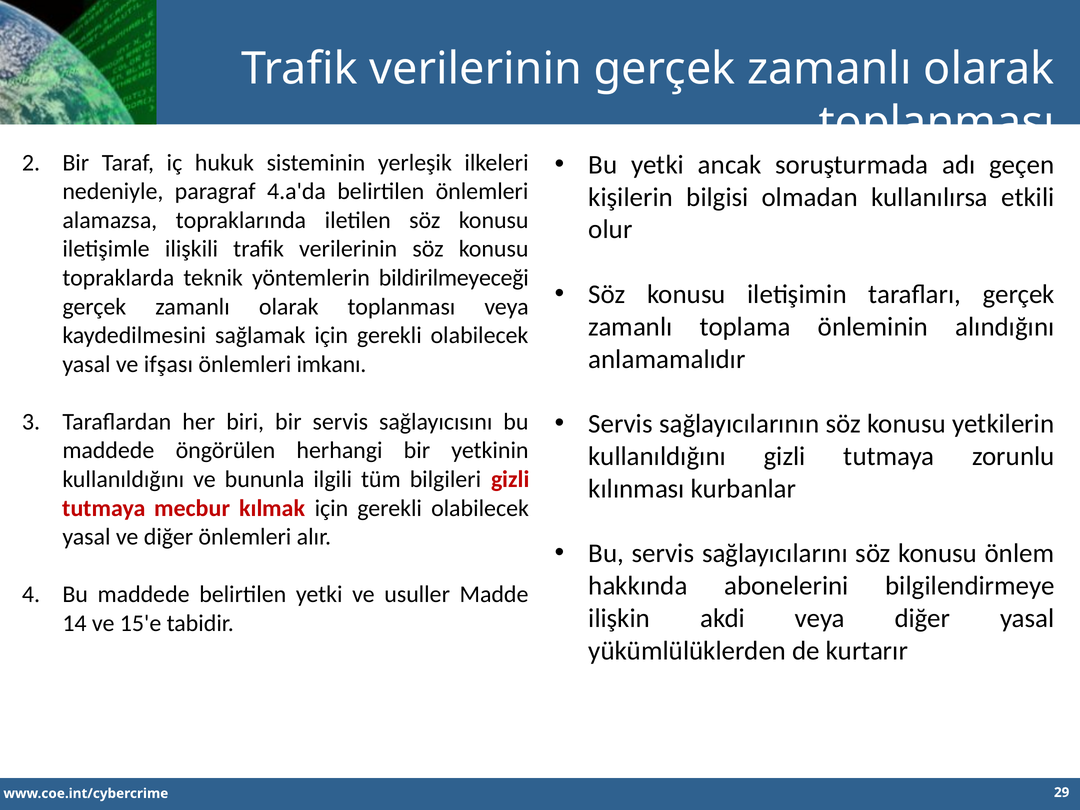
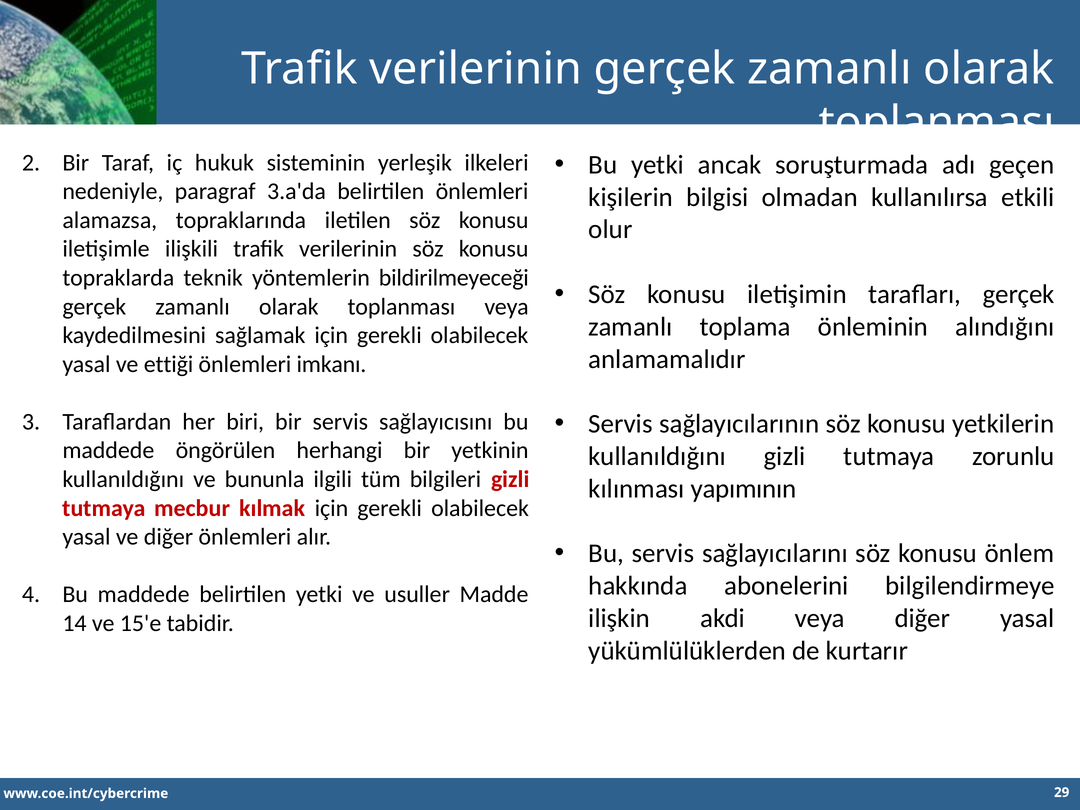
4.a'da: 4.a'da -> 3.a'da
ifşası: ifşası -> ettiği
kurbanlar: kurbanlar -> yapımının
